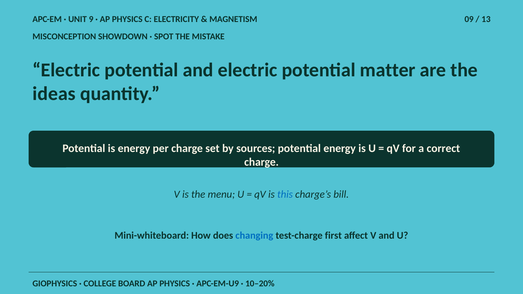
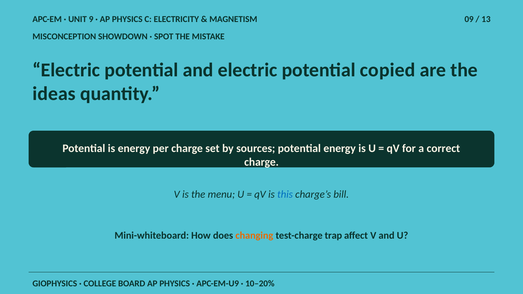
matter: matter -> copied
changing colour: blue -> orange
first: first -> trap
